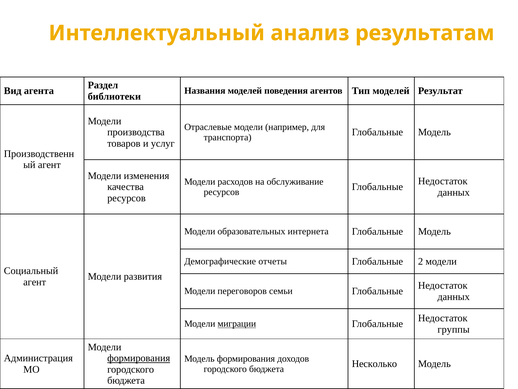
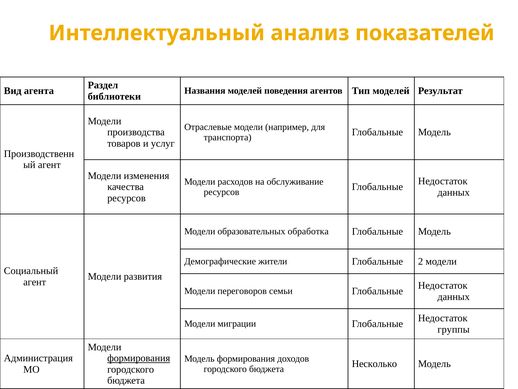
результатам: результатам -> показателей
интернета: интернета -> обработка
отчеты: отчеты -> жители
миграции underline: present -> none
